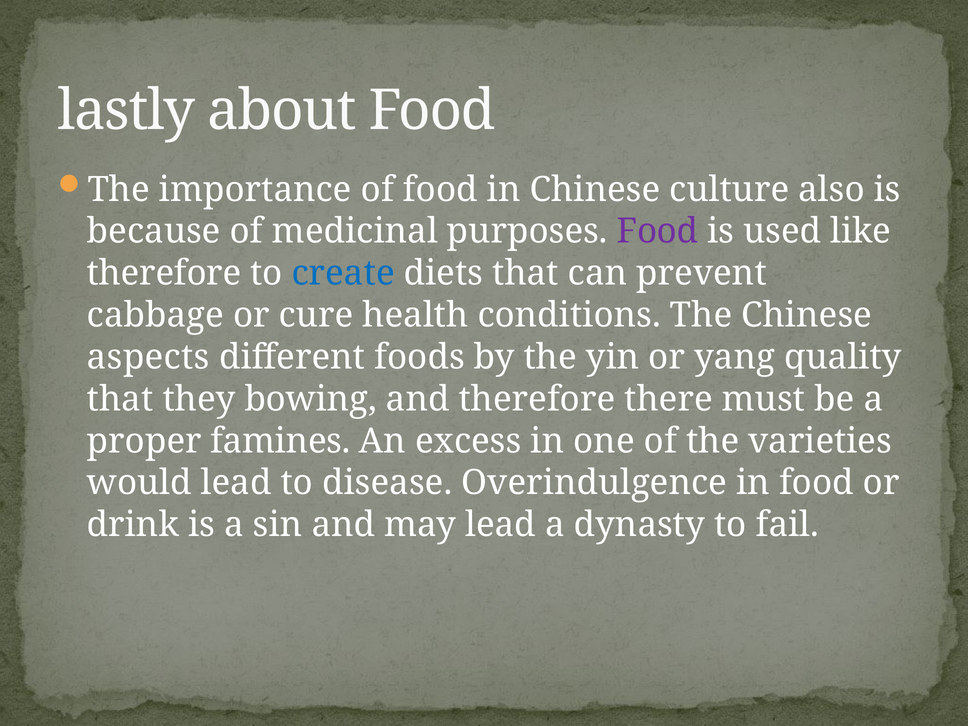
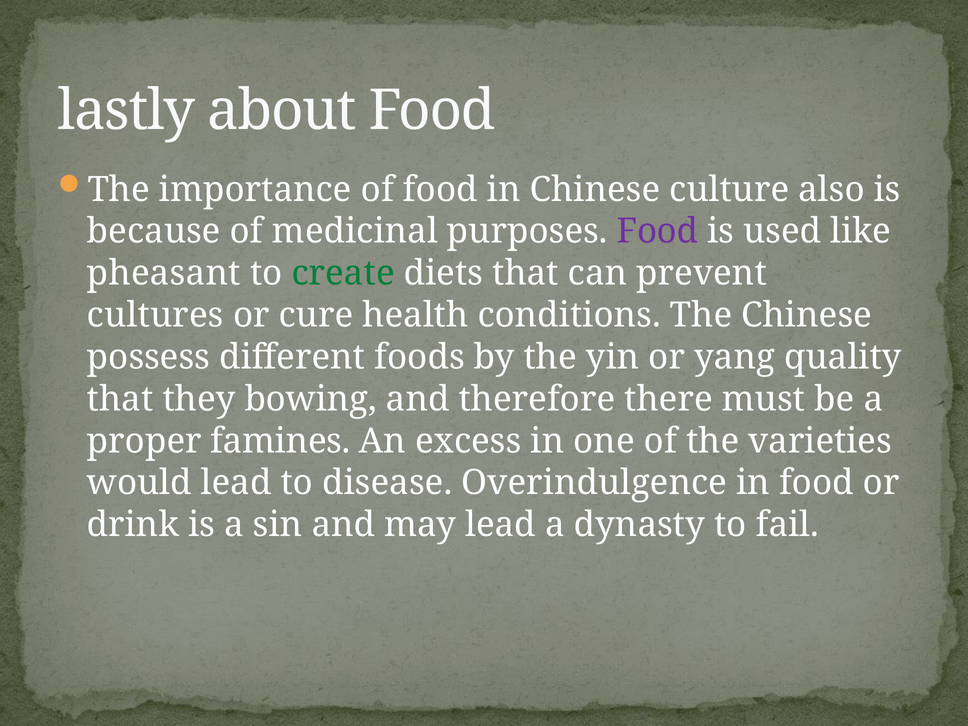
therefore at (164, 273): therefore -> pheasant
create colour: blue -> green
cabbage: cabbage -> cultures
aspects: aspects -> possess
